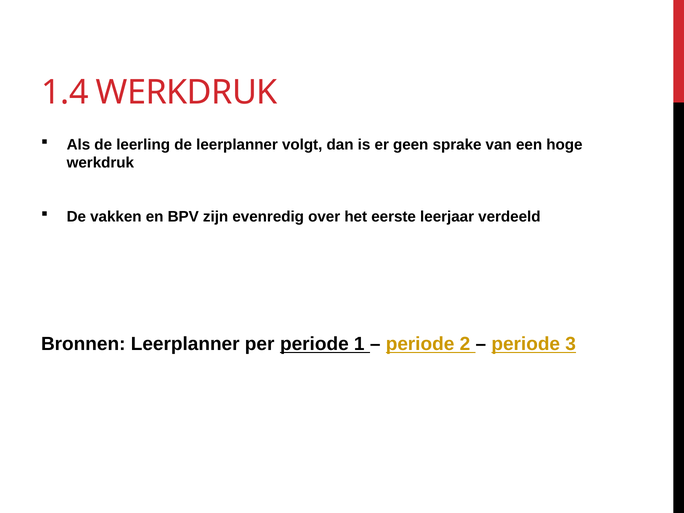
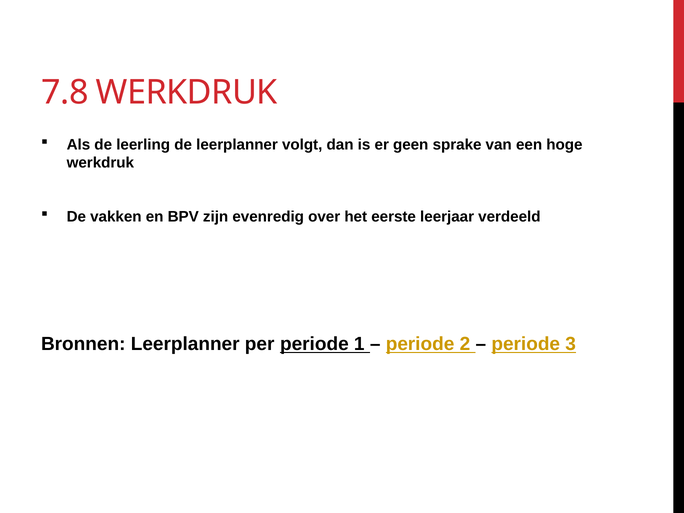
1.4: 1.4 -> 7.8
